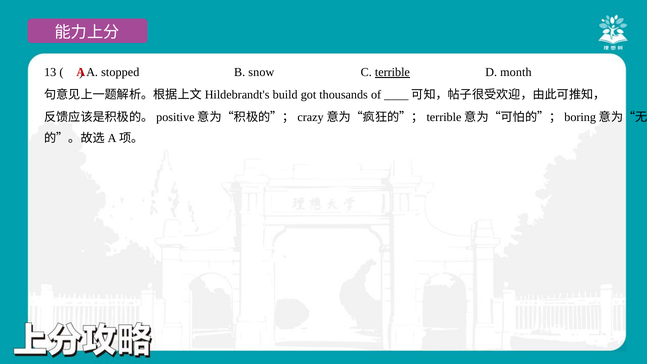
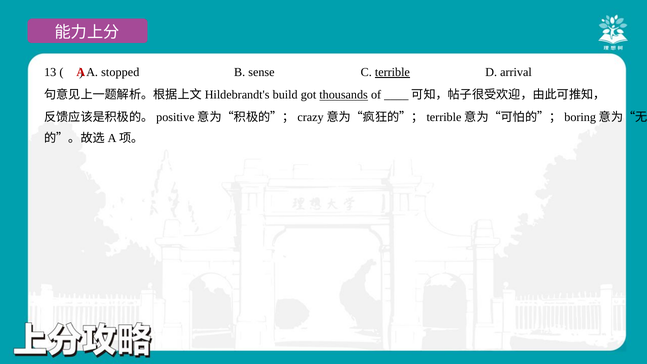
snow: snow -> sense
month: month -> arrival
thousands underline: none -> present
